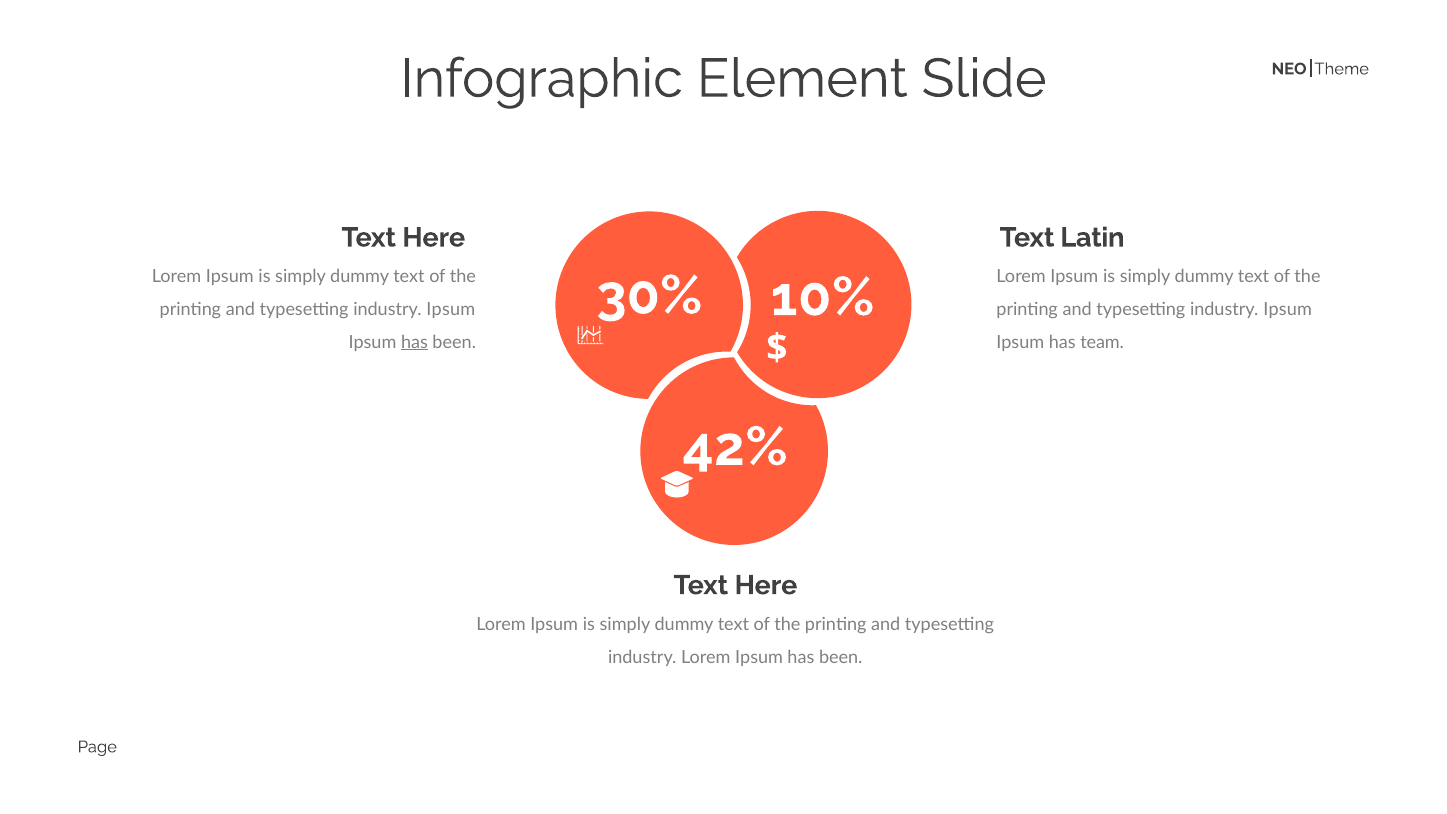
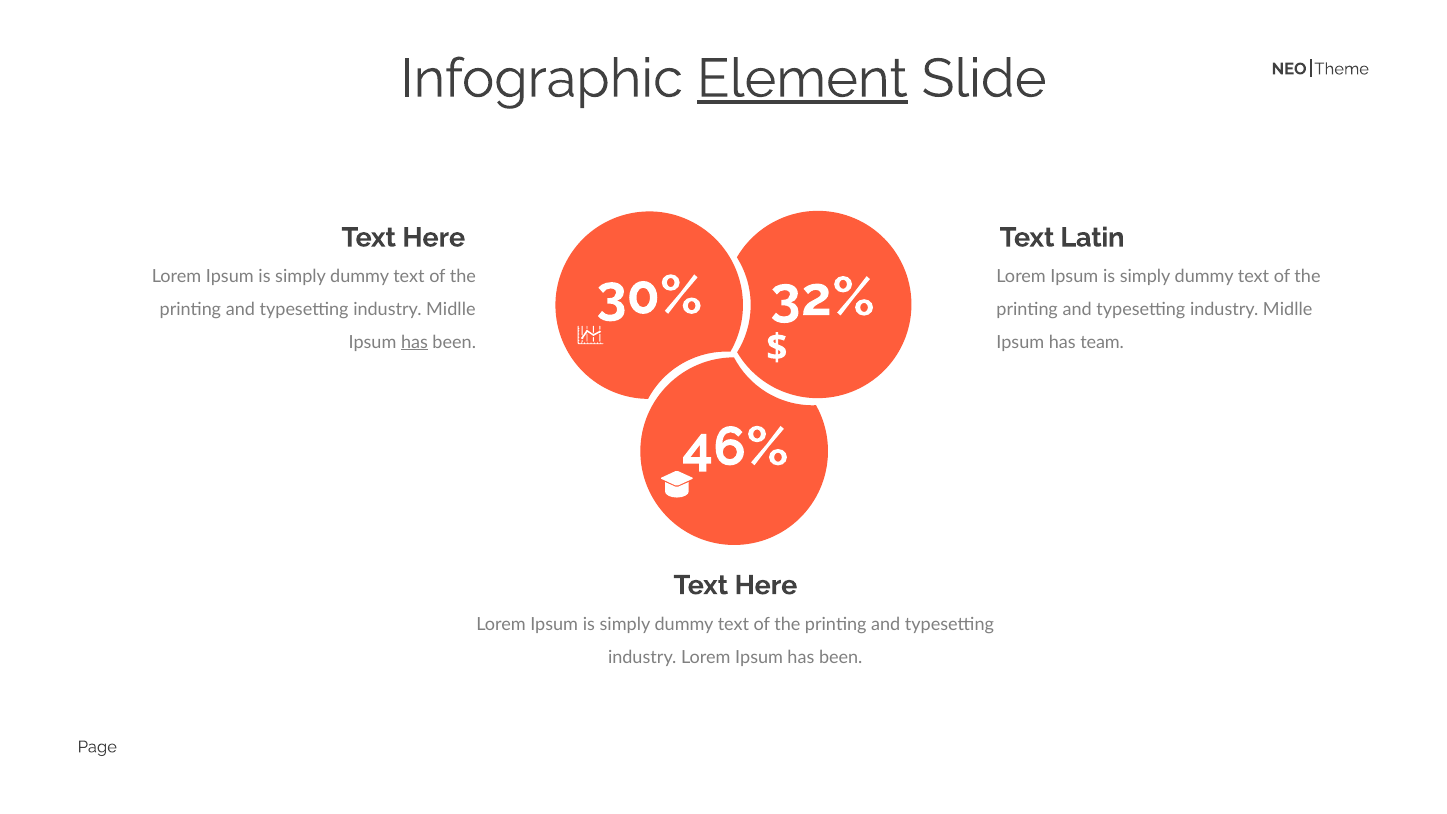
Element underline: none -> present
10%: 10% -> 32%
Ipsum at (451, 310): Ipsum -> Midlle
Ipsum at (1288, 310): Ipsum -> Midlle
42%: 42% -> 46%
